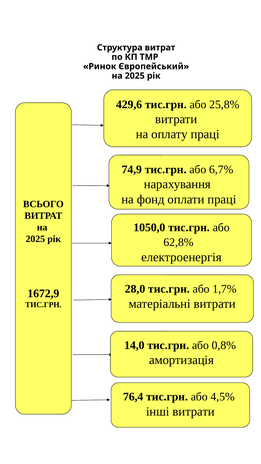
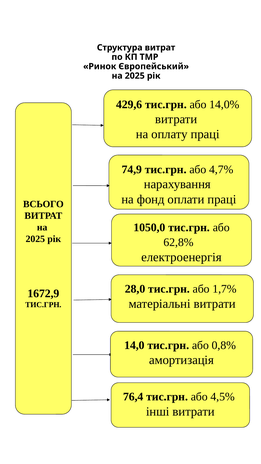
25,8%: 25,8% -> 14,0%
6,7%: 6,7% -> 4,7%
